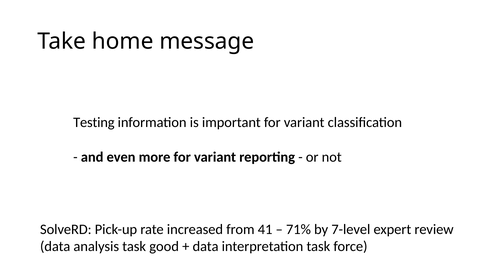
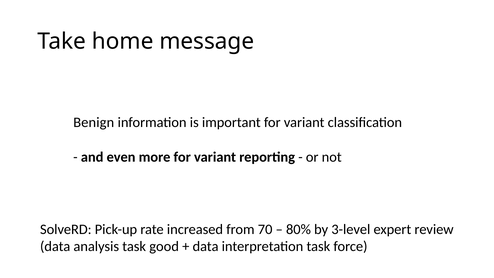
Testing: Testing -> Benign
41: 41 -> 70
71%: 71% -> 80%
7-level: 7-level -> 3-level
